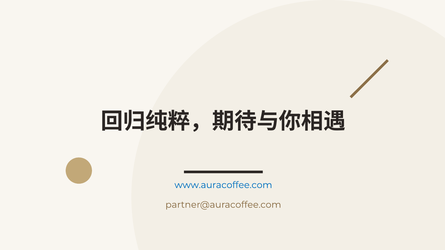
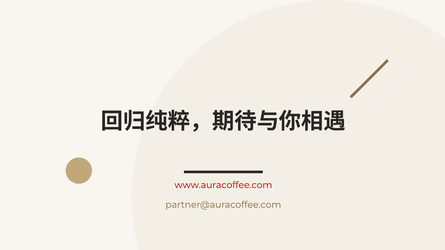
www.auracoffee.com colour: blue -> red
